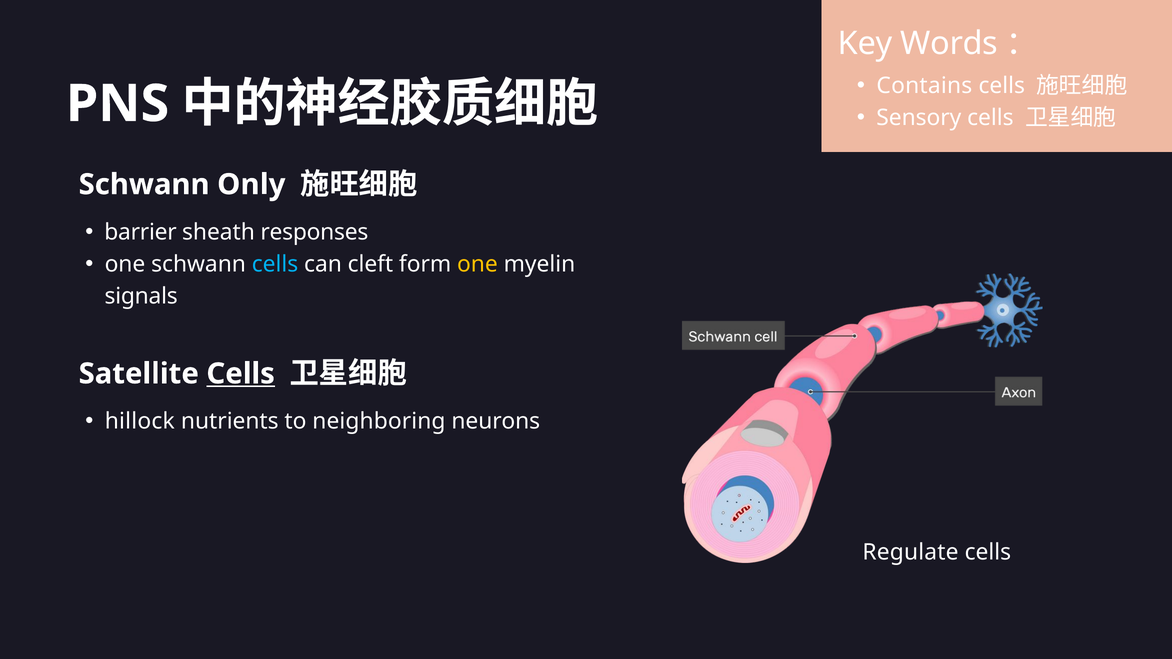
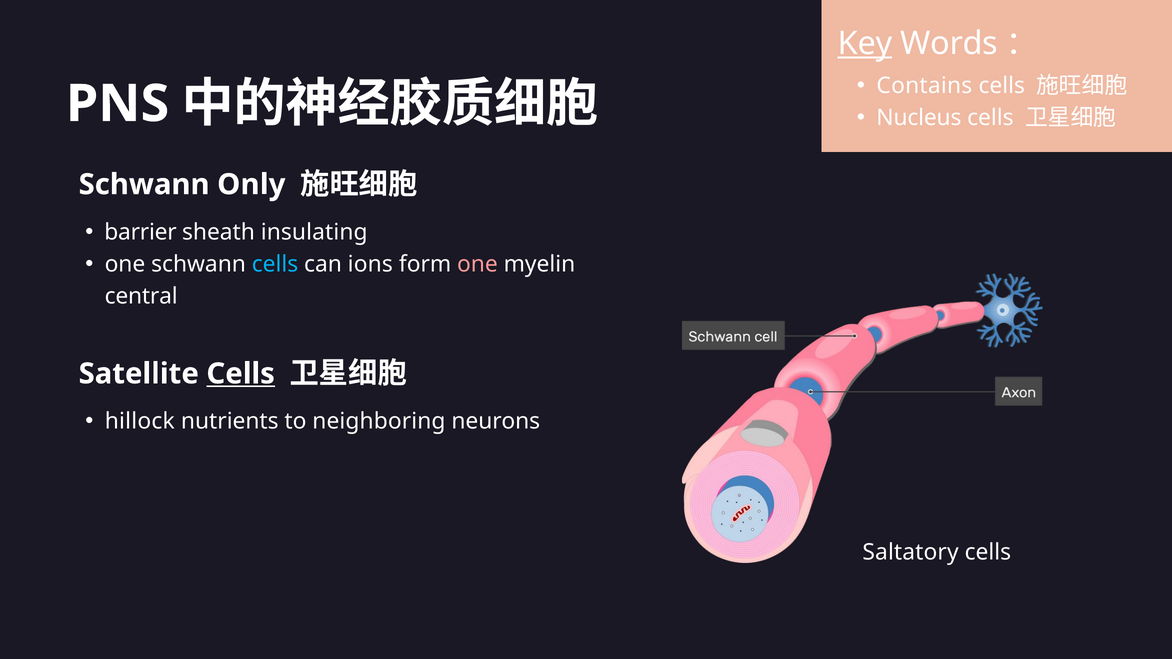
Key underline: none -> present
Sensory: Sensory -> Nucleus
responses: responses -> insulating
cleft: cleft -> ions
one at (477, 264) colour: yellow -> pink
signals: signals -> central
Regulate: Regulate -> Saltatory
